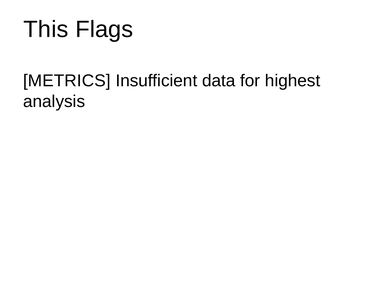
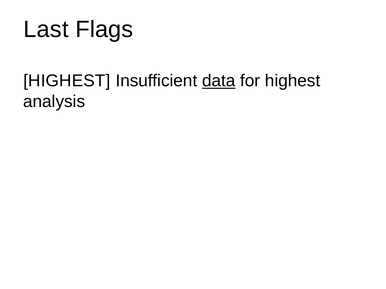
This: This -> Last
METRICS at (67, 81): METRICS -> HIGHEST
data underline: none -> present
